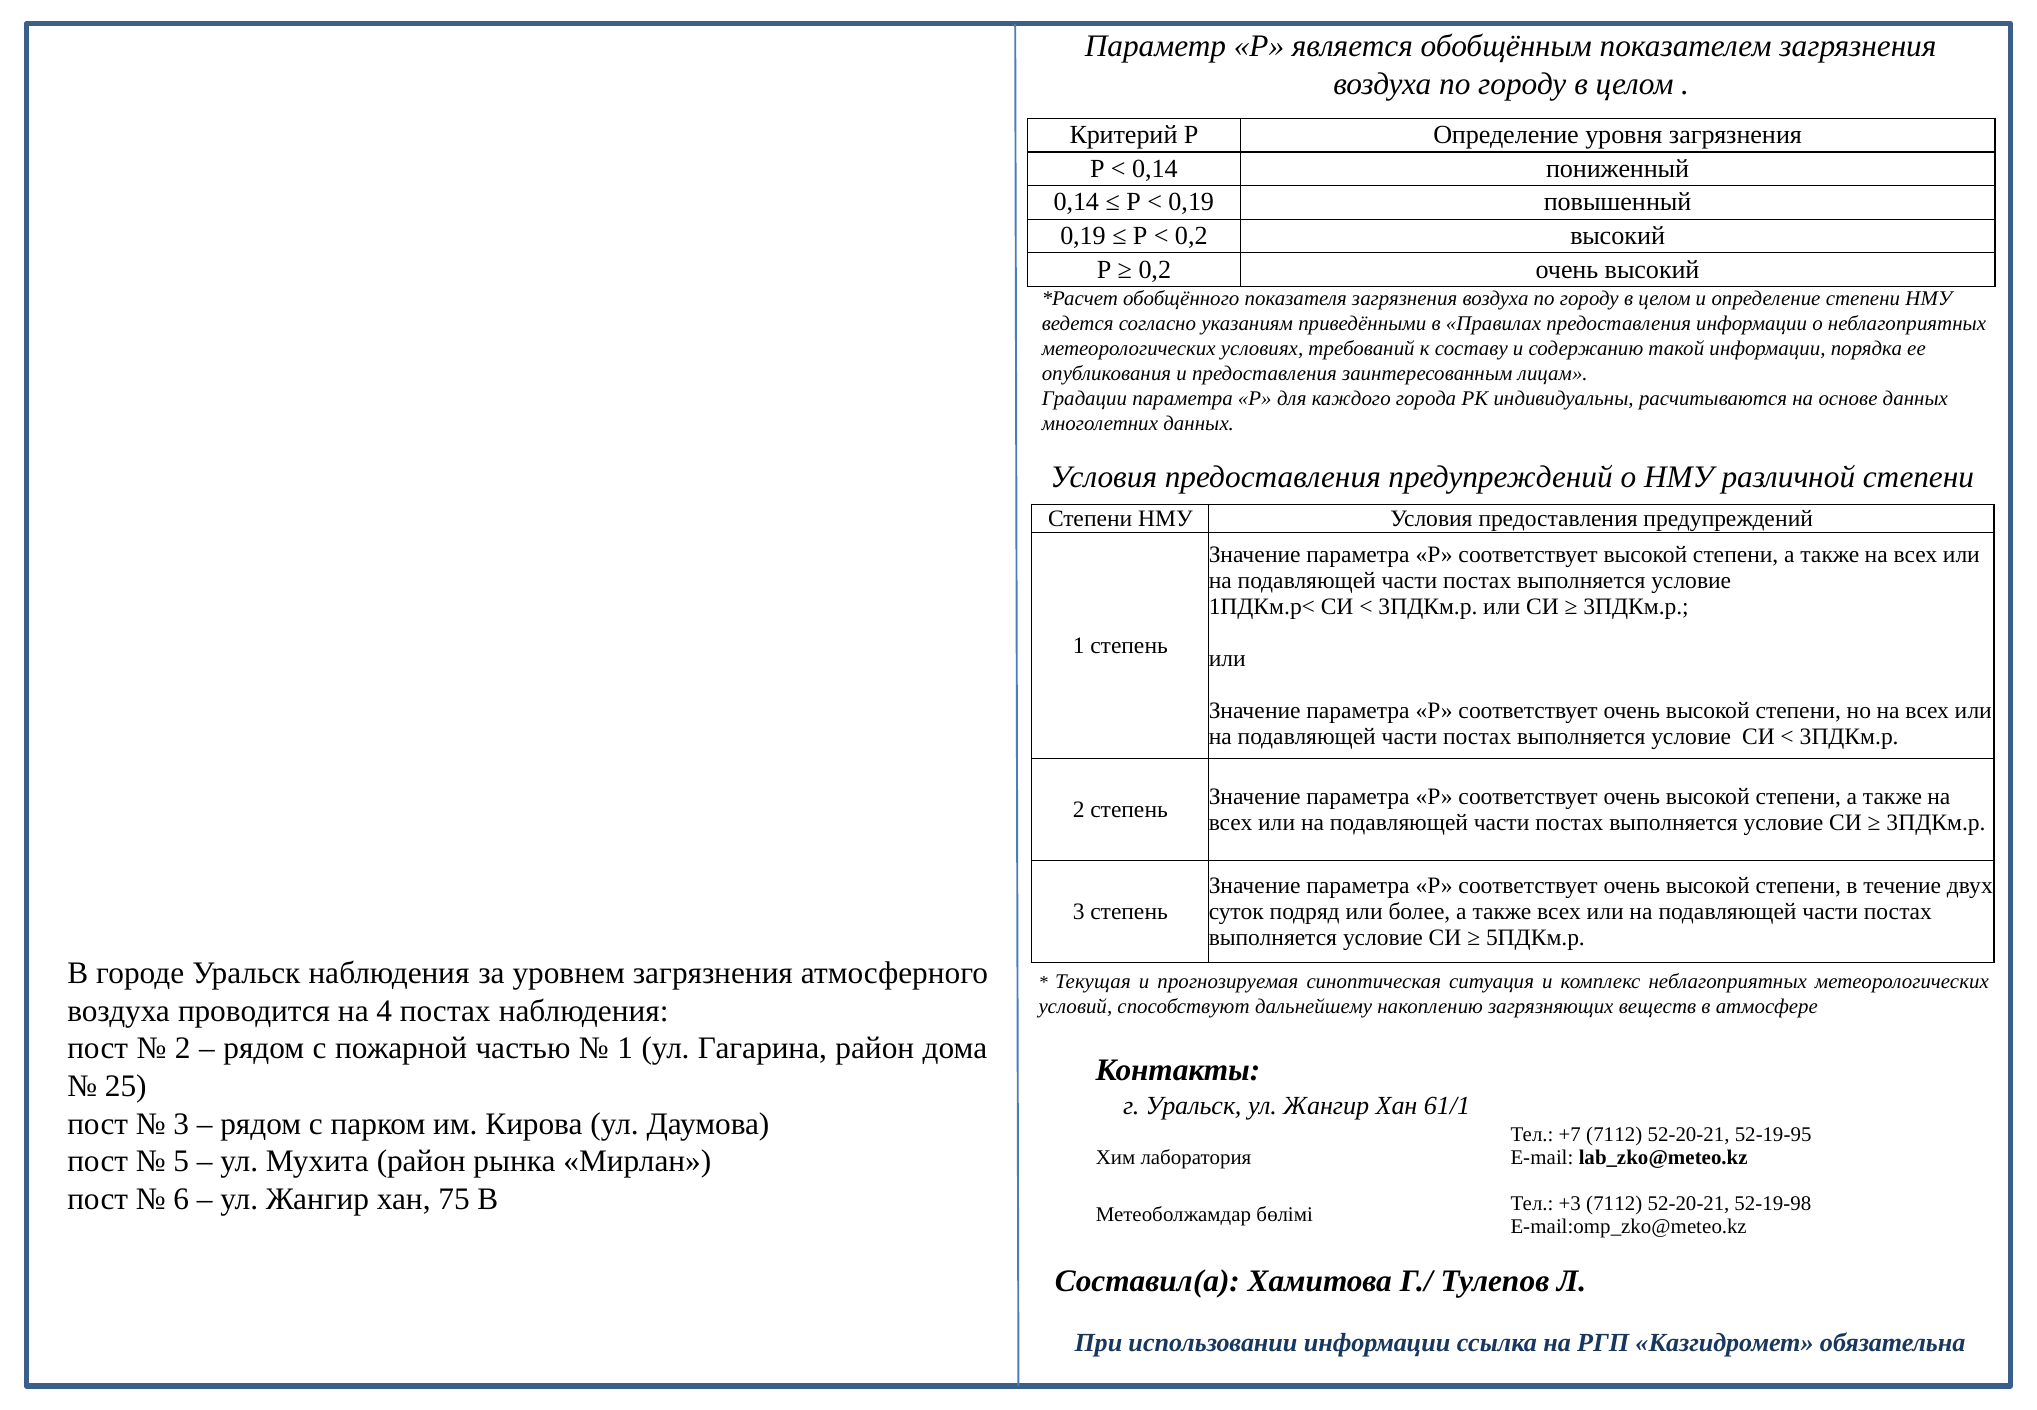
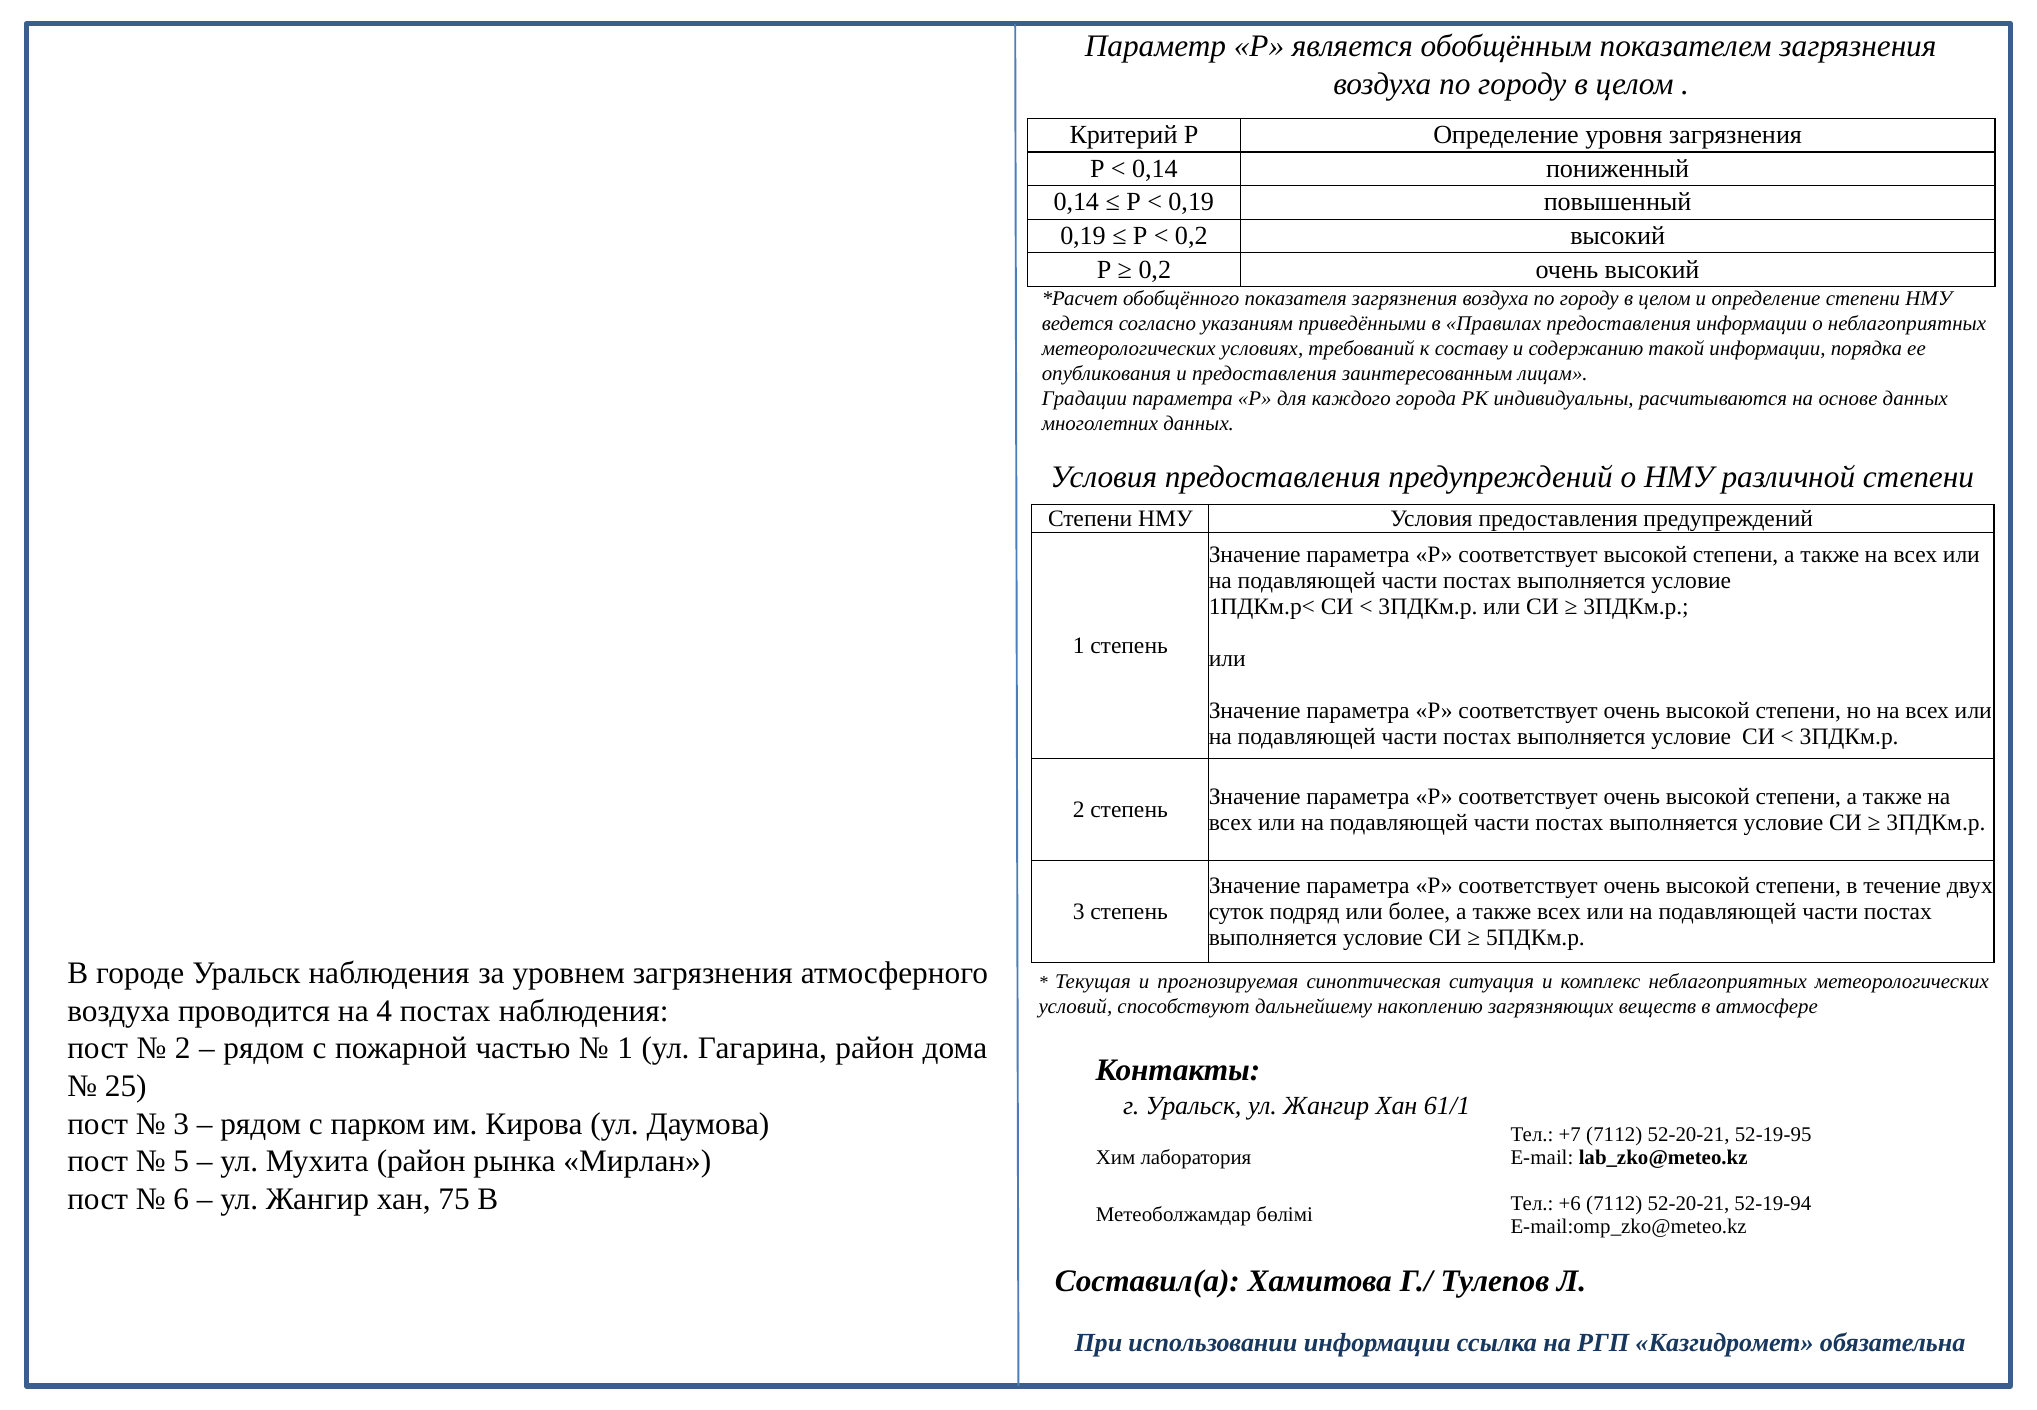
+3: +3 -> +6
52-19-98: 52-19-98 -> 52-19-94
